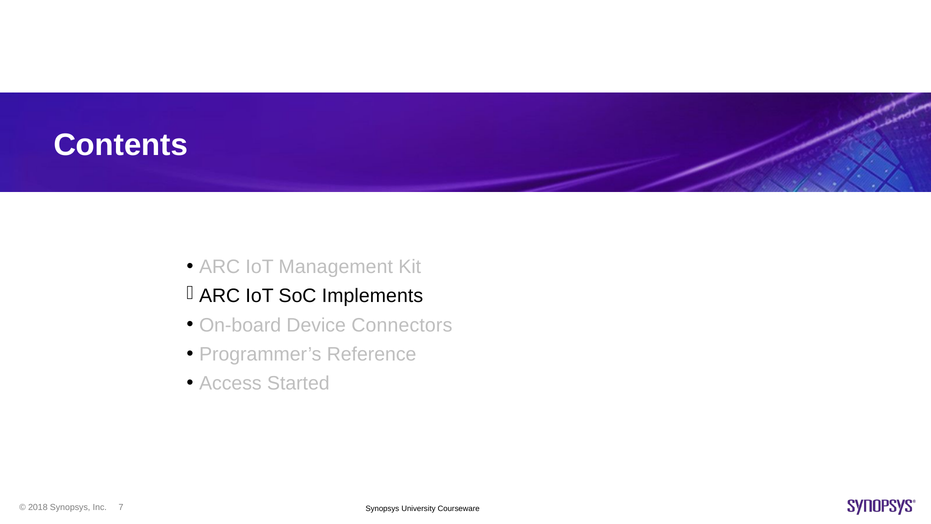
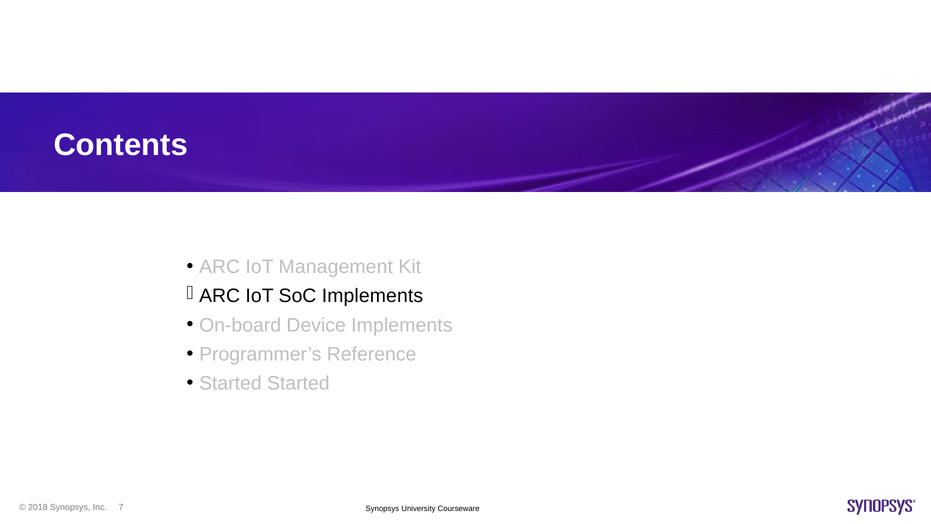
Device Connectors: Connectors -> Implements
Access at (230, 383): Access -> Started
